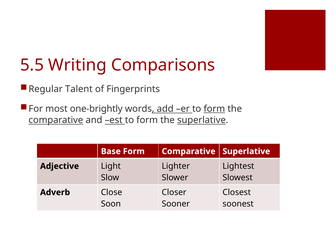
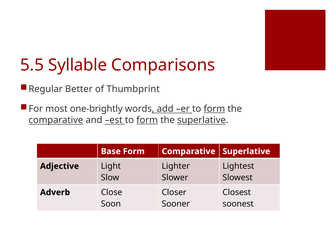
Writing: Writing -> Syllable
Talent: Talent -> Better
Fingerprints: Fingerprints -> Thumbprint
form at (147, 120) underline: none -> present
